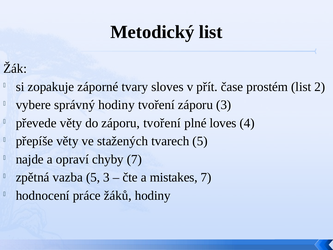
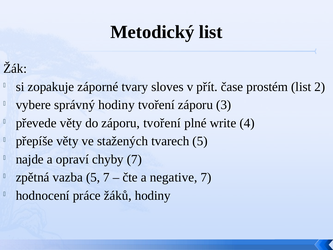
loves: loves -> write
5 3: 3 -> 7
mistakes: mistakes -> negative
